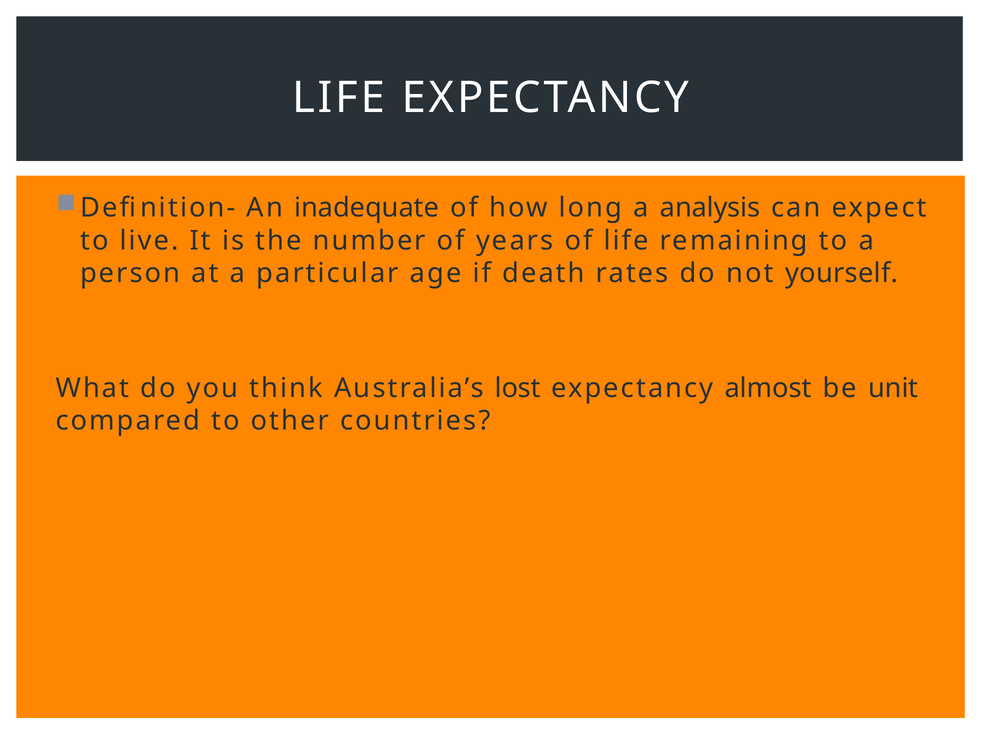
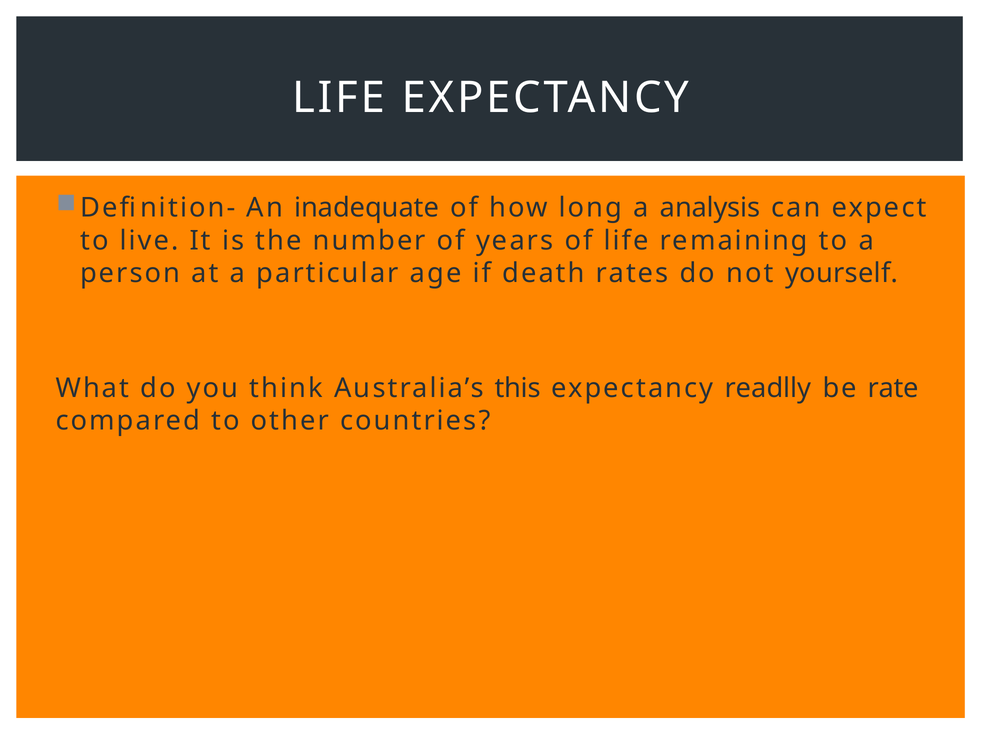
lost: lost -> this
almost: almost -> readlly
unit: unit -> rate
